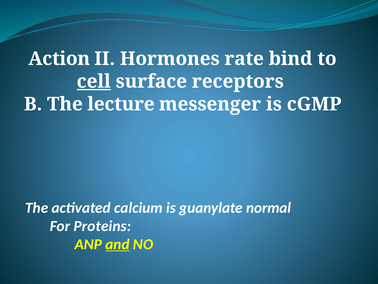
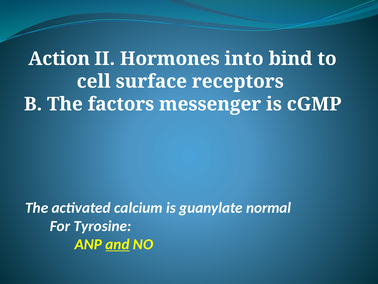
rate: rate -> into
cell underline: present -> none
lecture: lecture -> factors
Proteins: Proteins -> Tyrosine
